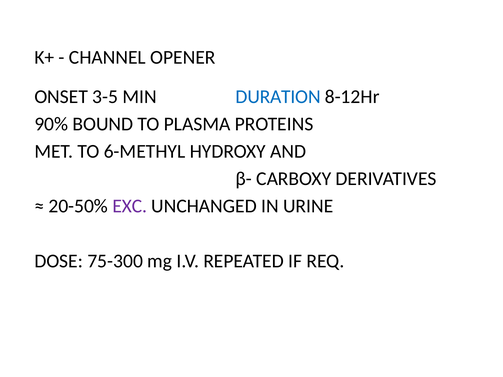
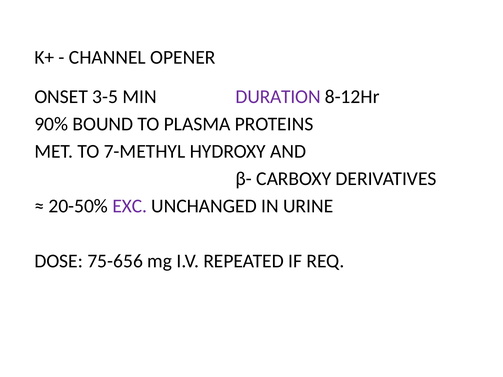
DURATION colour: blue -> purple
6-METHYL: 6-METHYL -> 7-METHYL
75-300: 75-300 -> 75-656
